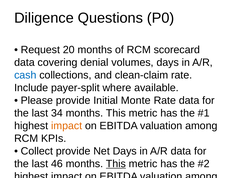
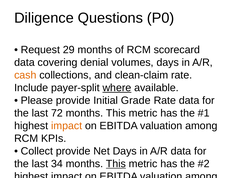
20: 20 -> 29
cash at (25, 75) colour: blue -> orange
where underline: none -> present
Monte: Monte -> Grade
34: 34 -> 72
46: 46 -> 34
